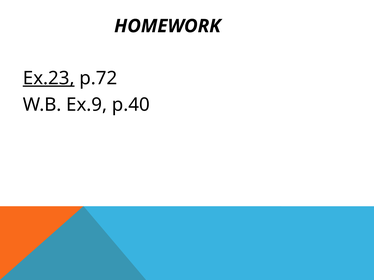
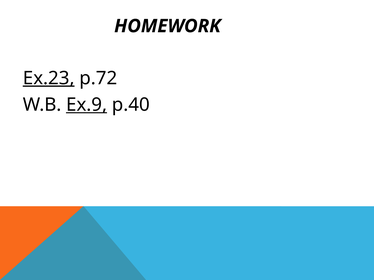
Ex.9 underline: none -> present
